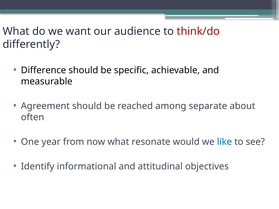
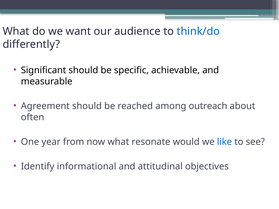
think/do colour: red -> blue
Difference: Difference -> Significant
separate: separate -> outreach
